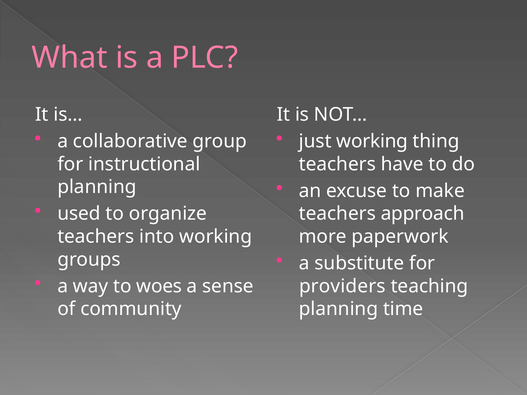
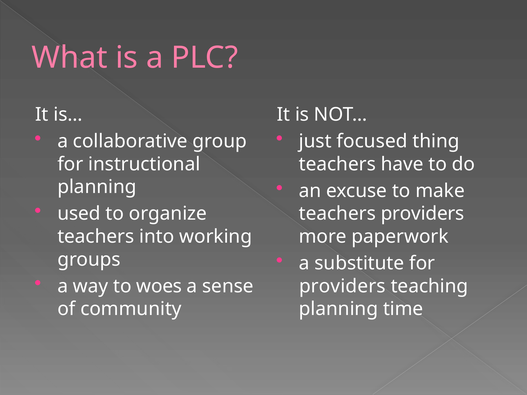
just working: working -> focused
teachers approach: approach -> providers
